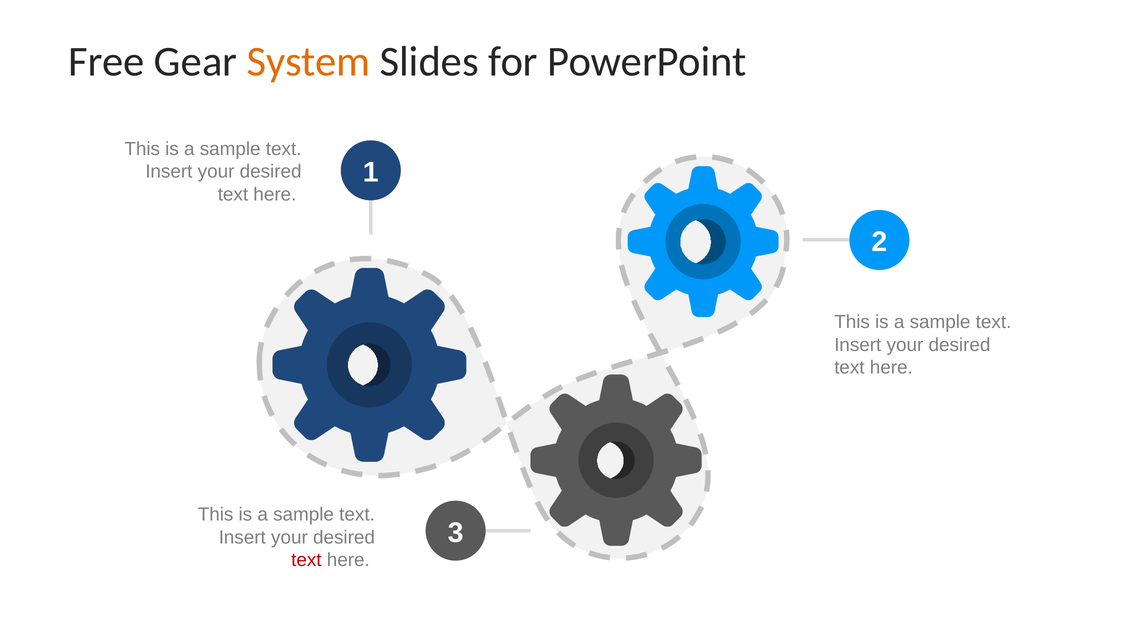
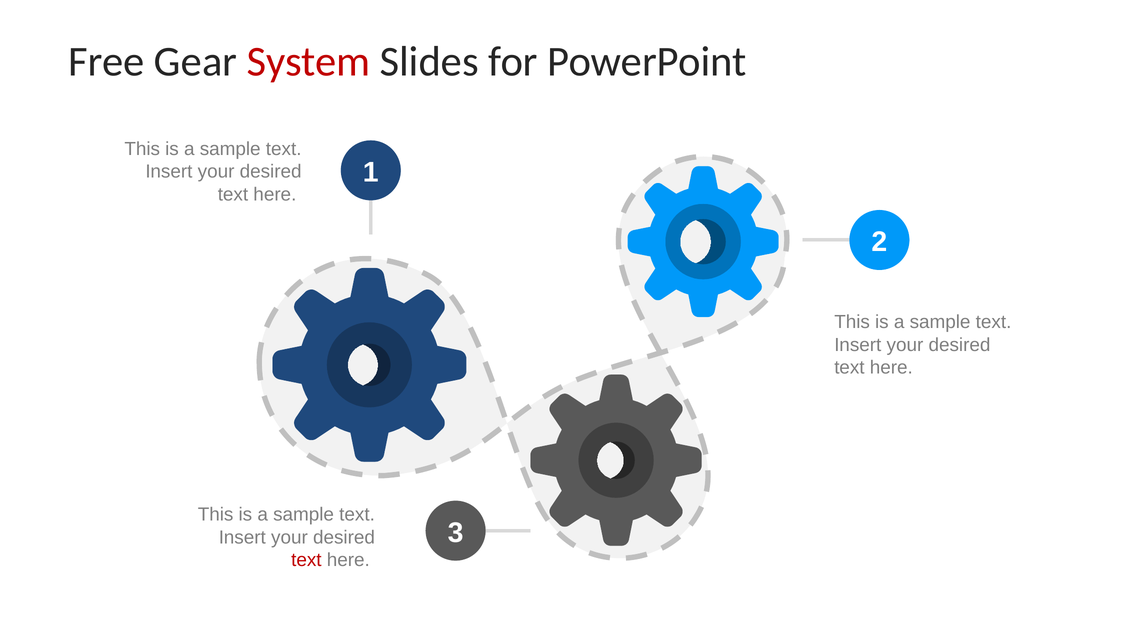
System colour: orange -> red
